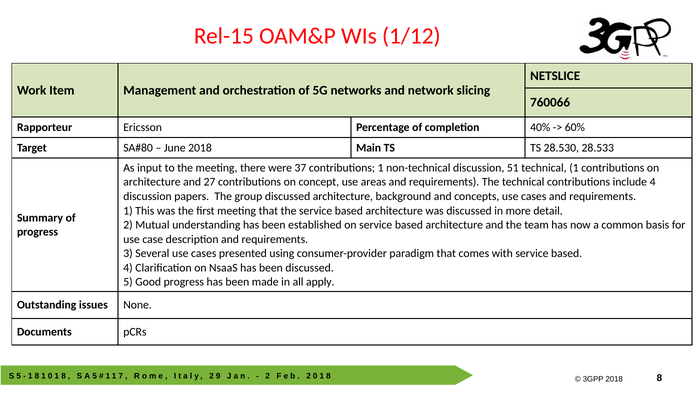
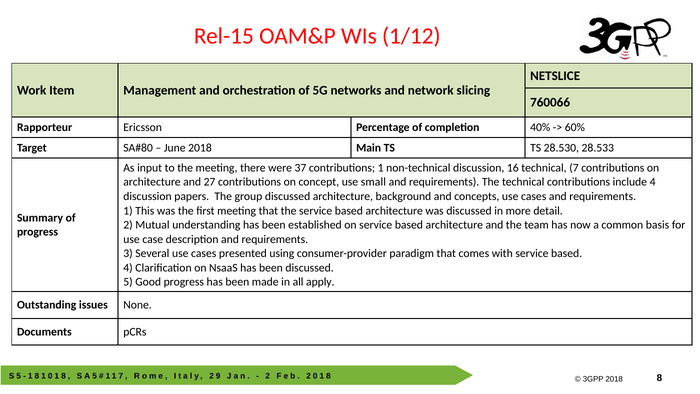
51: 51 -> 16
technical 1: 1 -> 7
areas: areas -> small
